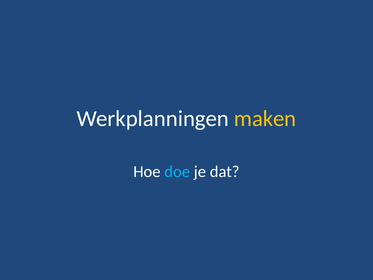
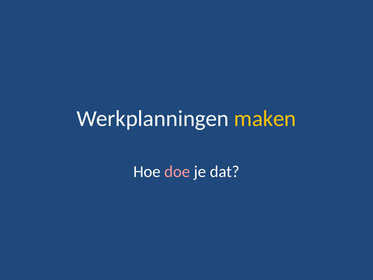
doe colour: light blue -> pink
